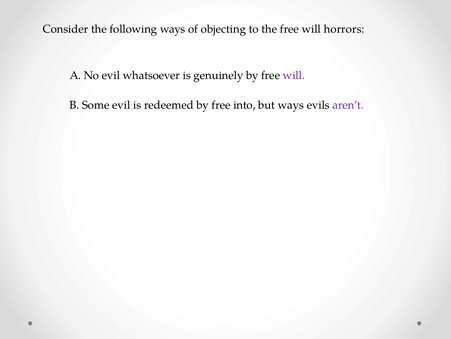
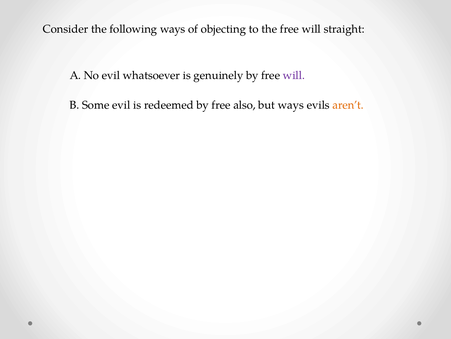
horrors: horrors -> straight
into: into -> also
aren’t colour: purple -> orange
